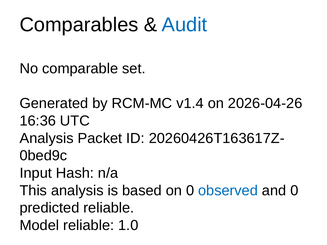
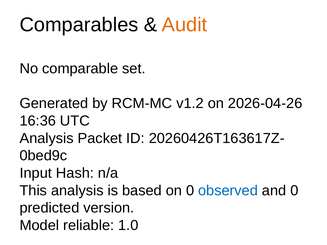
Audit colour: blue -> orange
v1.4: v1.4 -> v1.2
predicted reliable: reliable -> version
